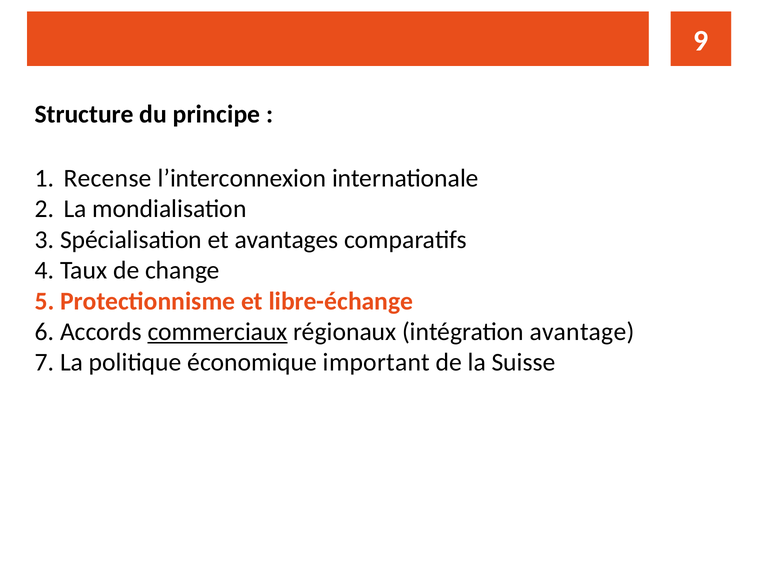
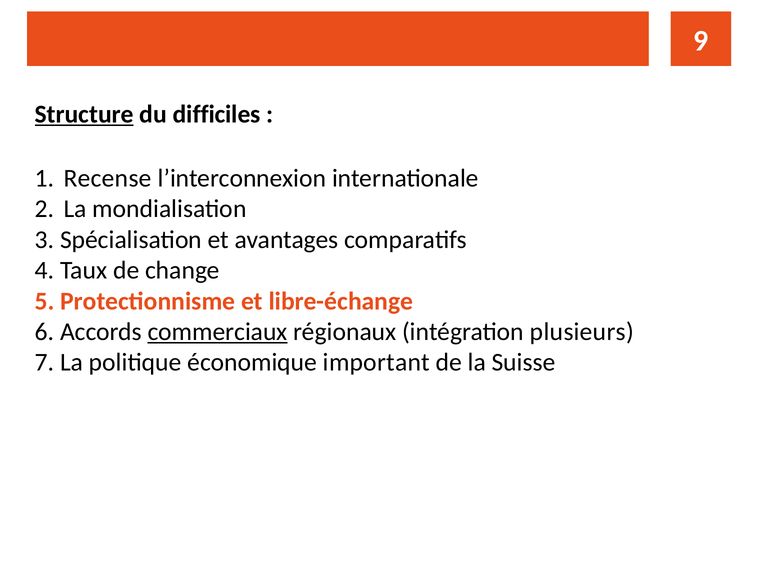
Structure underline: none -> present
principe: principe -> difficiles
avantage: avantage -> plusieurs
